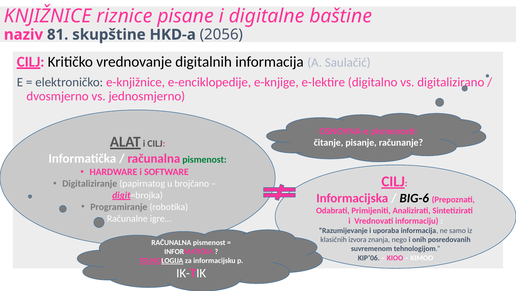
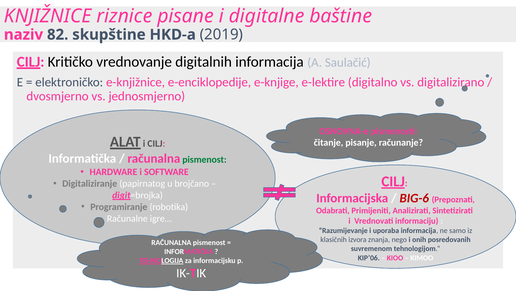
81: 81 -> 82
2056: 2056 -> 2019
BIG-6 colour: black -> red
